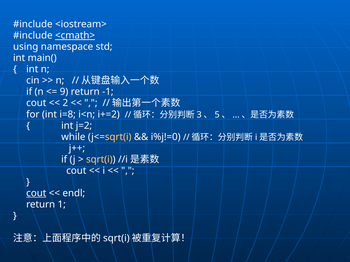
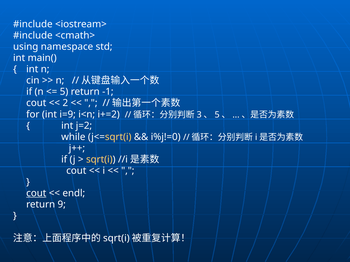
<cmath> underline: present -> none
9: 9 -> 5
i=8: i=8 -> i=9
1: 1 -> 9
